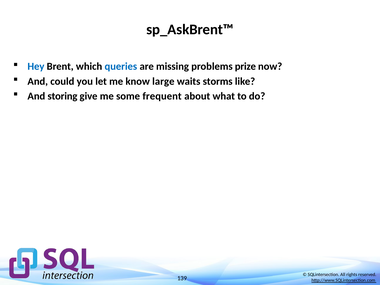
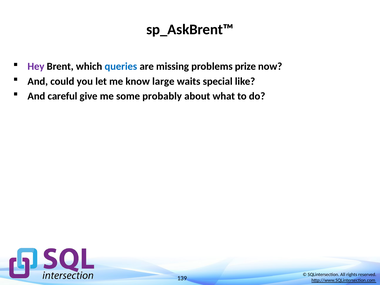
Hey colour: blue -> purple
storms: storms -> special
storing: storing -> careful
frequent: frequent -> probably
